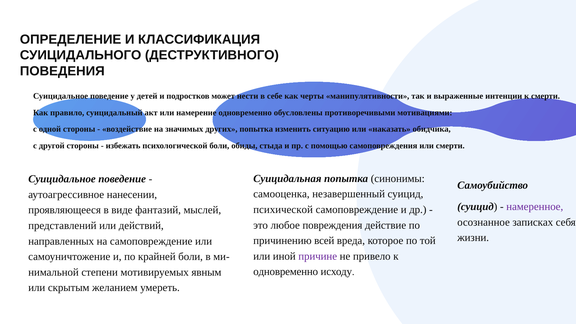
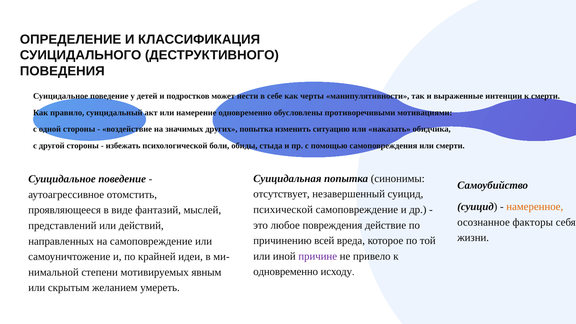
самооценка: самооценка -> отсутствует
нанесении: нанесении -> отомстить
намеренное colour: purple -> orange
записках: записках -> факторы
крайней боли: боли -> идеи
